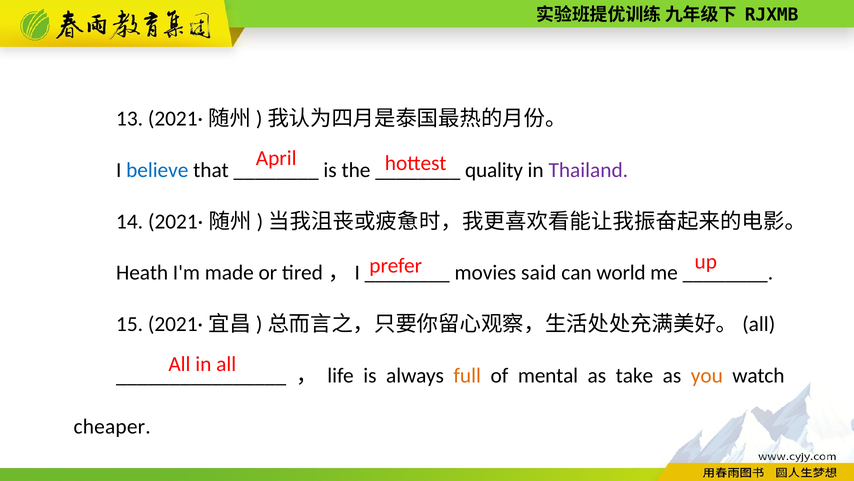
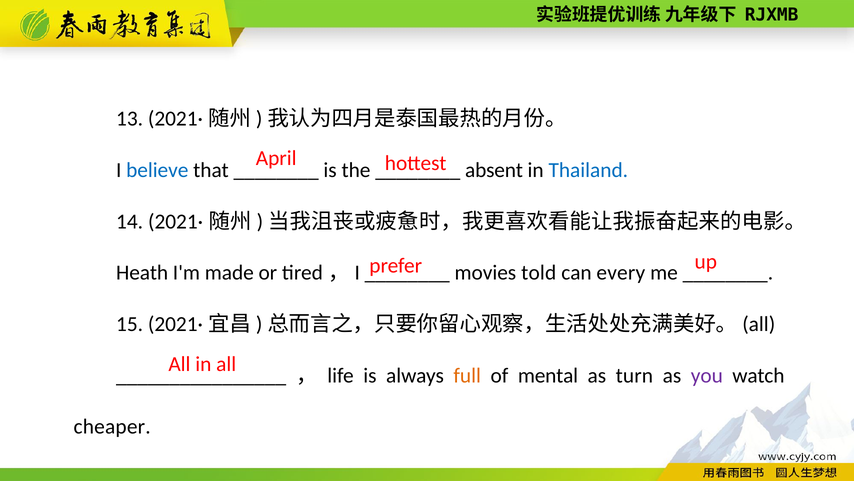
quality: quality -> absent
Thailand colour: purple -> blue
said: said -> told
world: world -> every
take: take -> turn
you colour: orange -> purple
